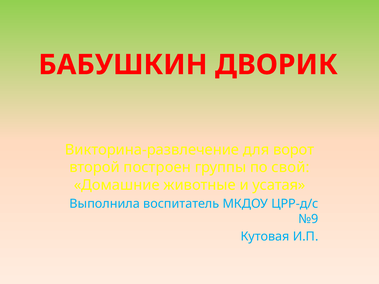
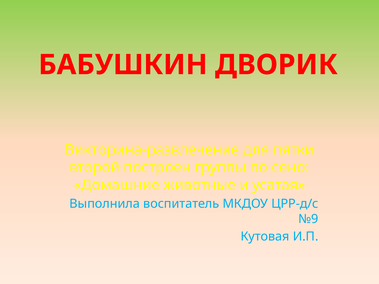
ворот: ворот -> пятки
свой: свой -> сено
